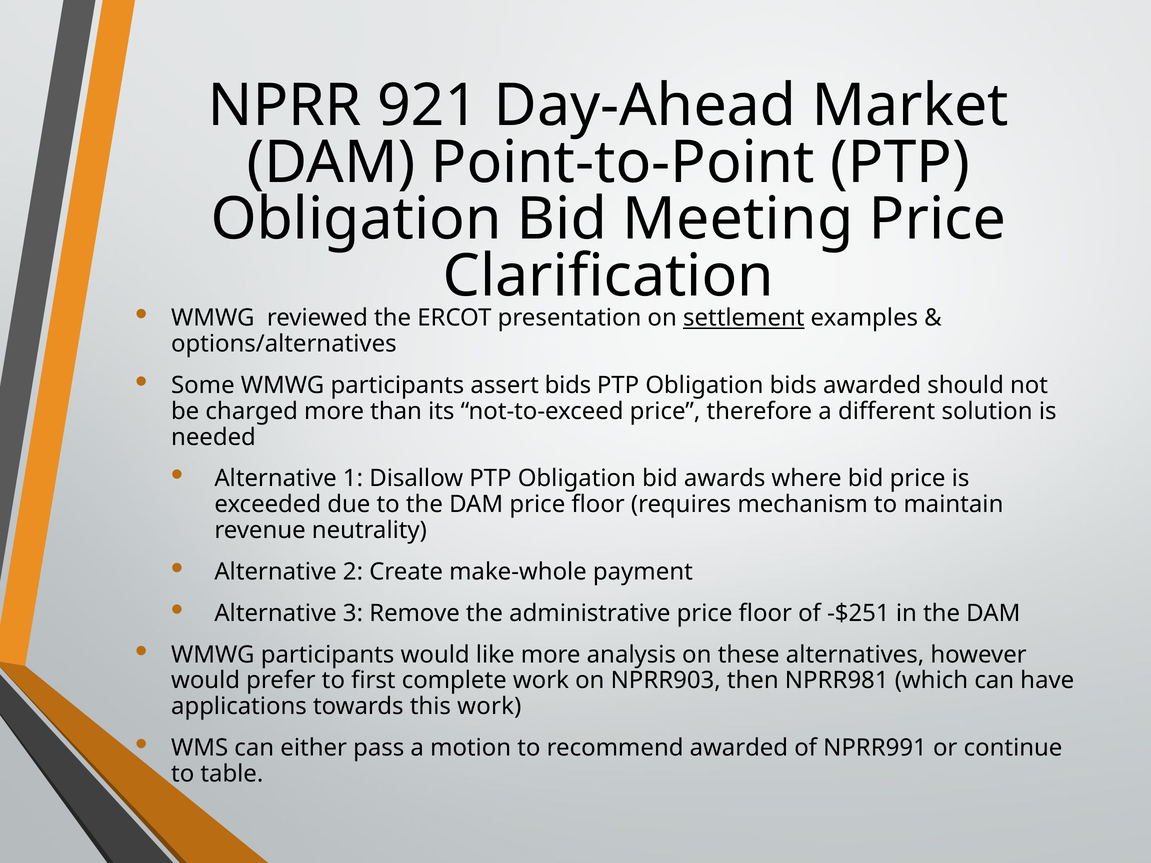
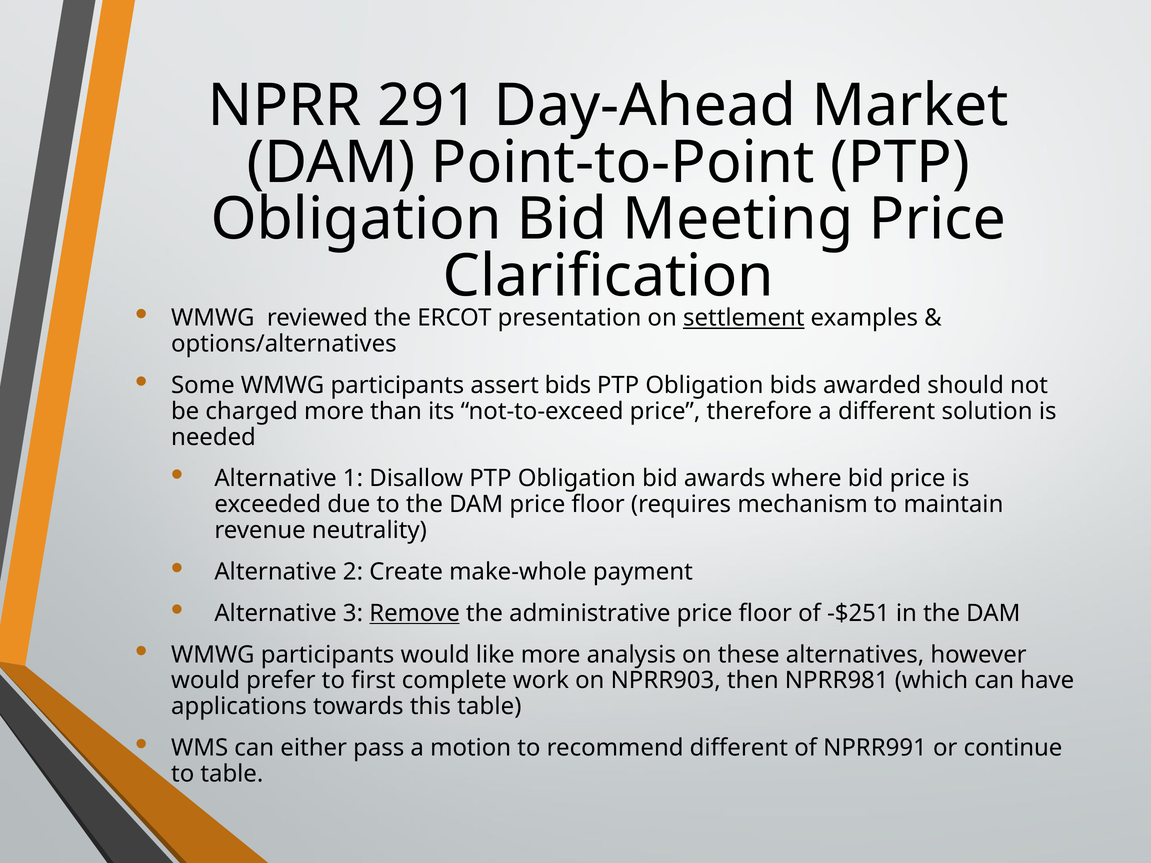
921: 921 -> 291
Remove underline: none -> present
this work: work -> table
recommend awarded: awarded -> different
